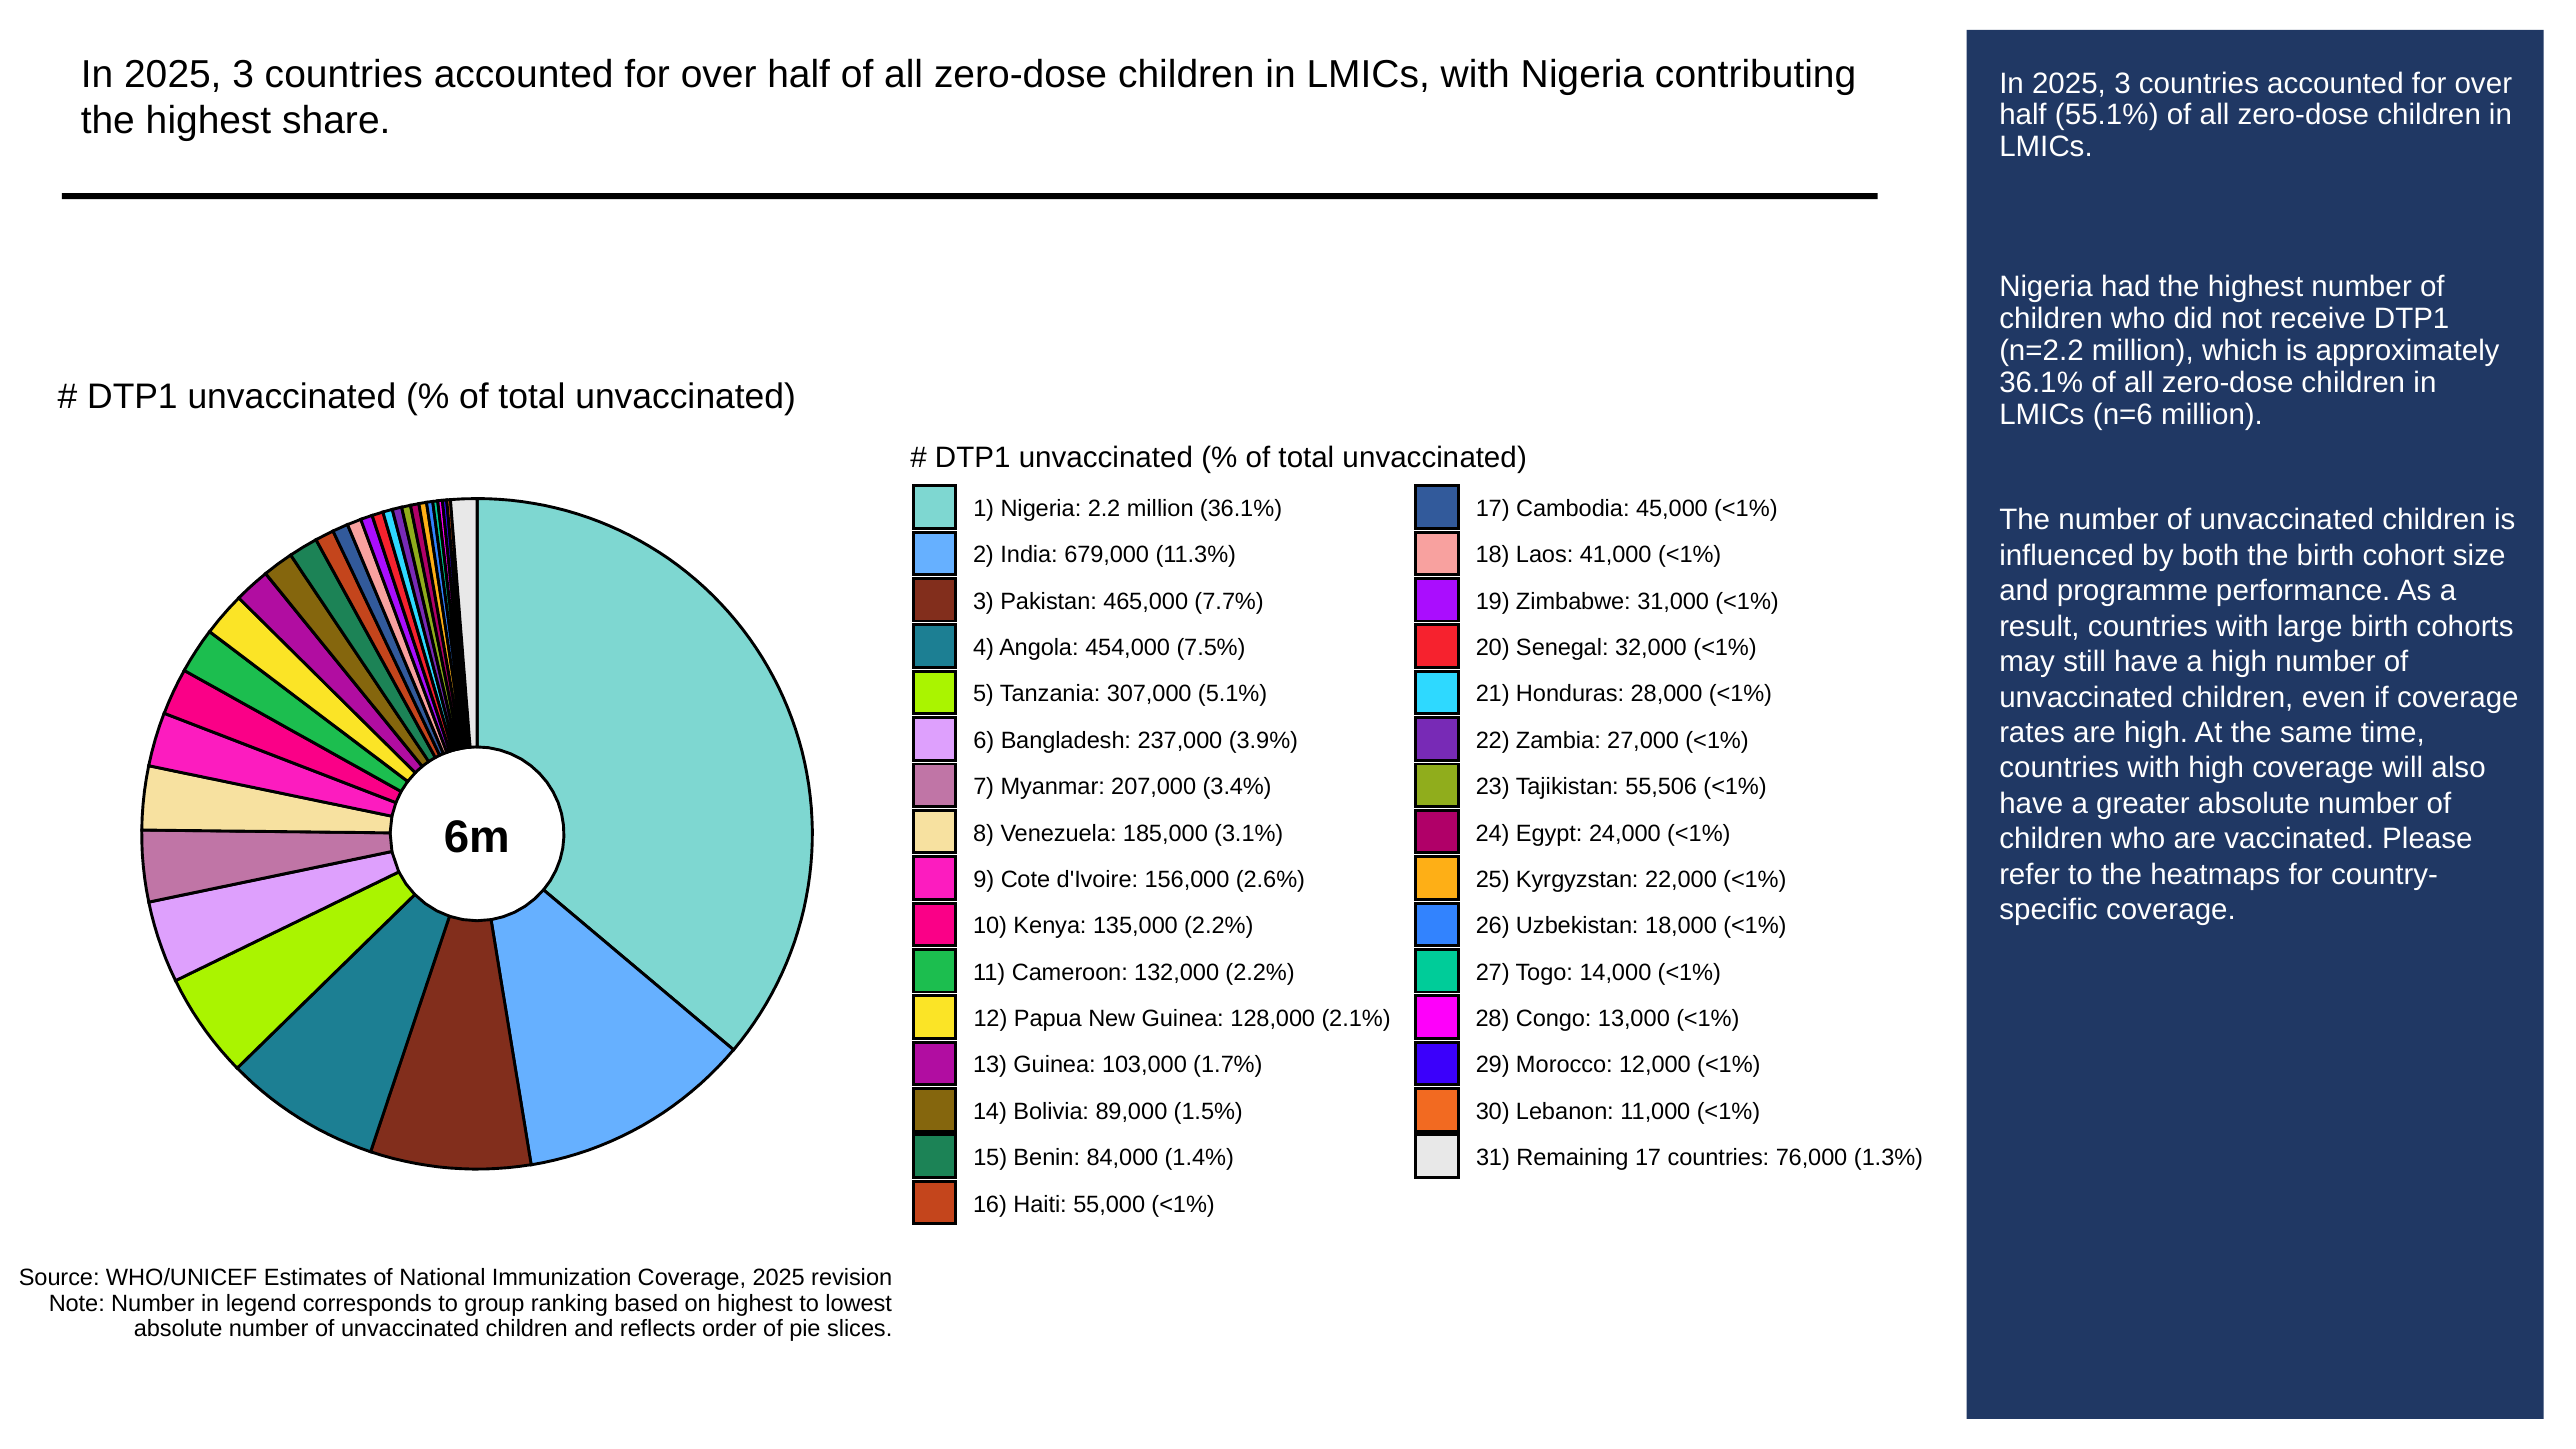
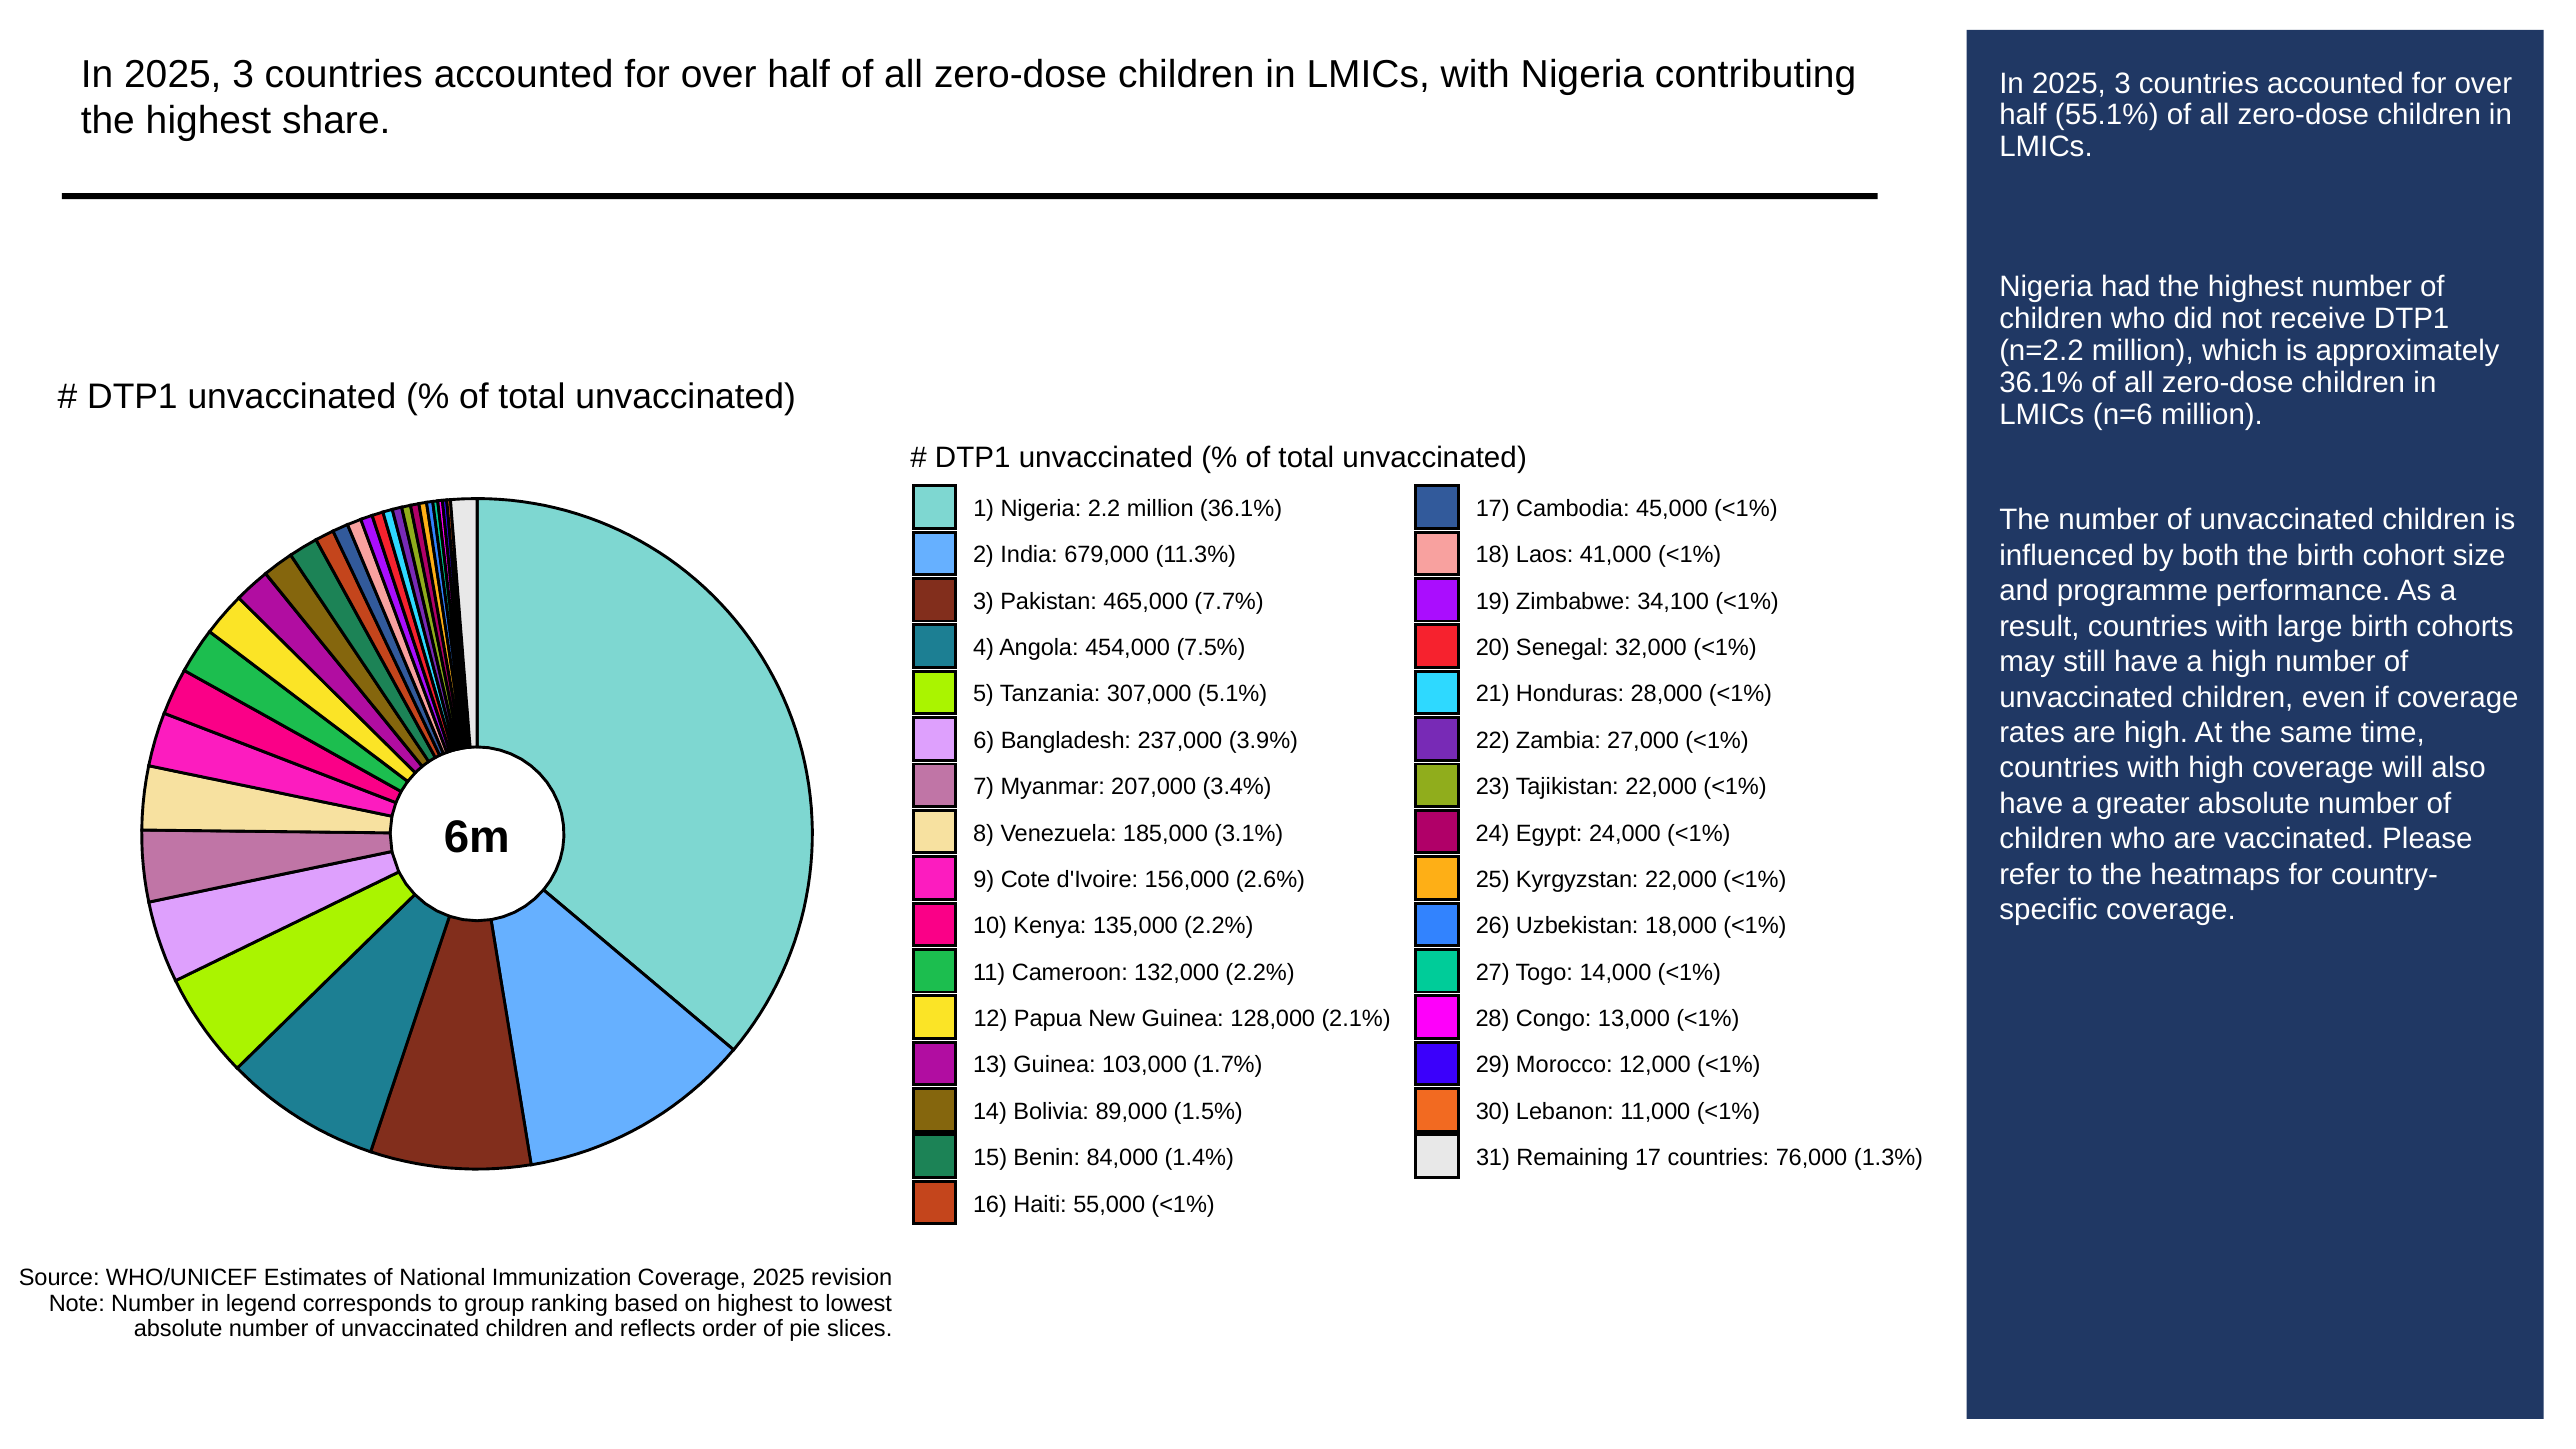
31,000: 31,000 -> 34,100
Tajikistan 55,506: 55,506 -> 22,000
